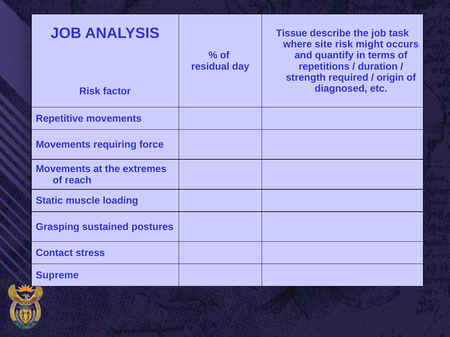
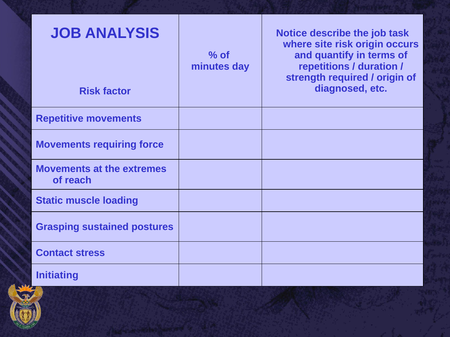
Tissue: Tissue -> Notice
risk might: might -> origin
residual: residual -> minutes
Supreme: Supreme -> Initiating
